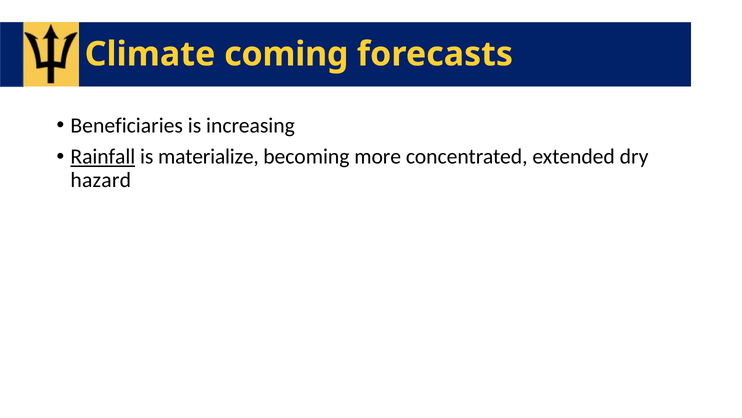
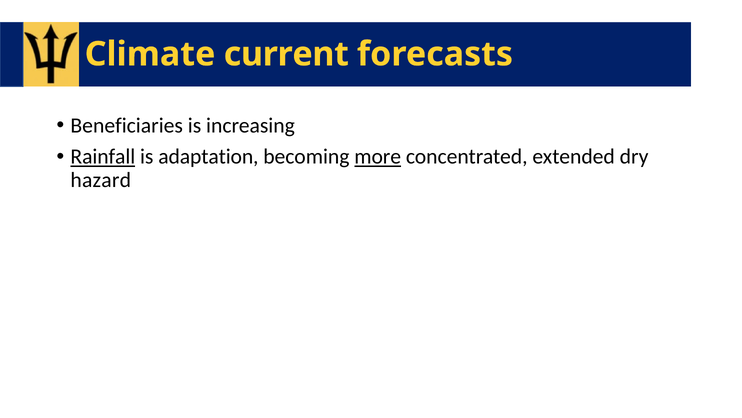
coming: coming -> current
materialize: materialize -> adaptation
more underline: none -> present
